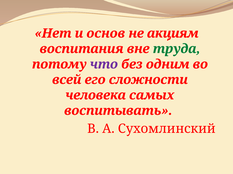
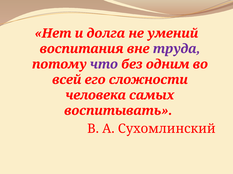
основ: основ -> долга
акциям: акциям -> умений
труда colour: green -> purple
